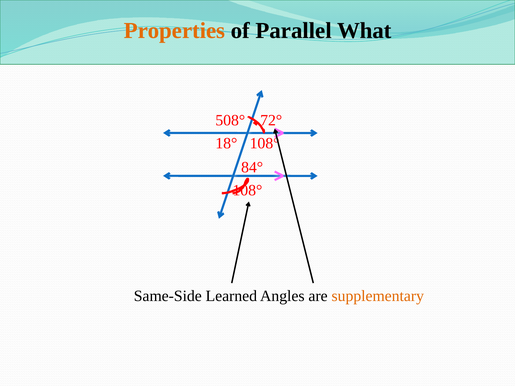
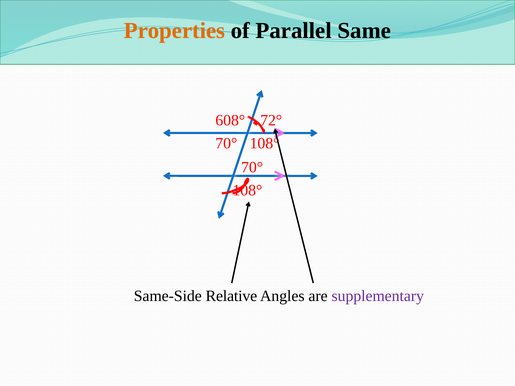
What: What -> Same
508°: 508° -> 608°
18° at (226, 143): 18° -> 70°
84° at (252, 168): 84° -> 70°
Learned: Learned -> Relative
supplementary colour: orange -> purple
